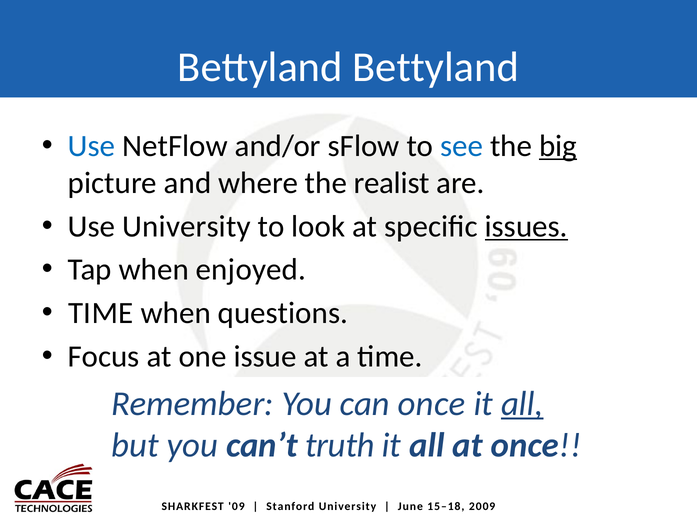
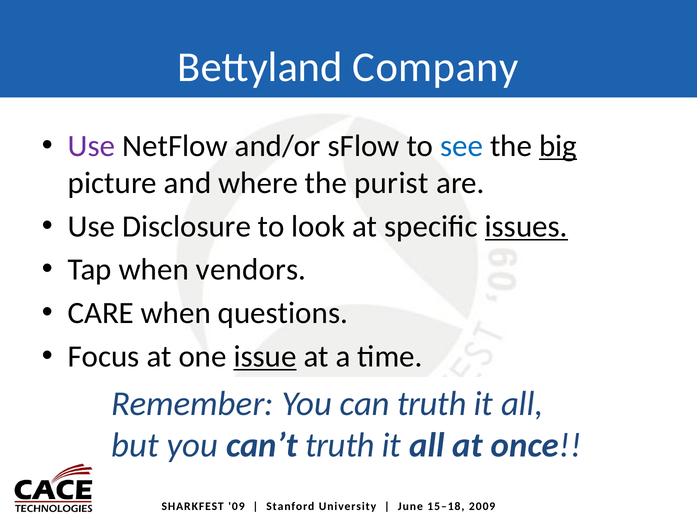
Bettyland Bettyland: Bettyland -> Company
Use at (92, 146) colour: blue -> purple
realist: realist -> purist
Use University: University -> Disclosure
enjoyed: enjoyed -> vendors
TIME at (101, 314): TIME -> CARE
issue underline: none -> present
can once: once -> truth
all at (522, 404) underline: present -> none
